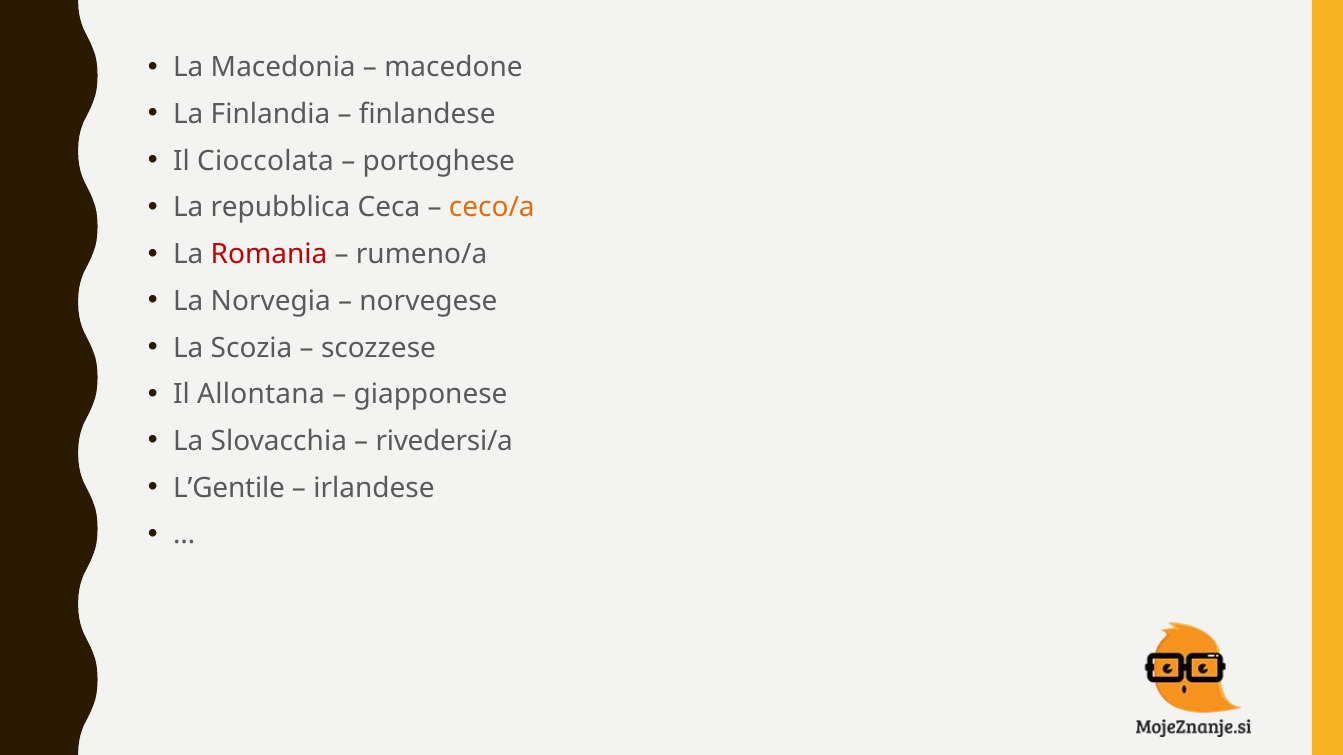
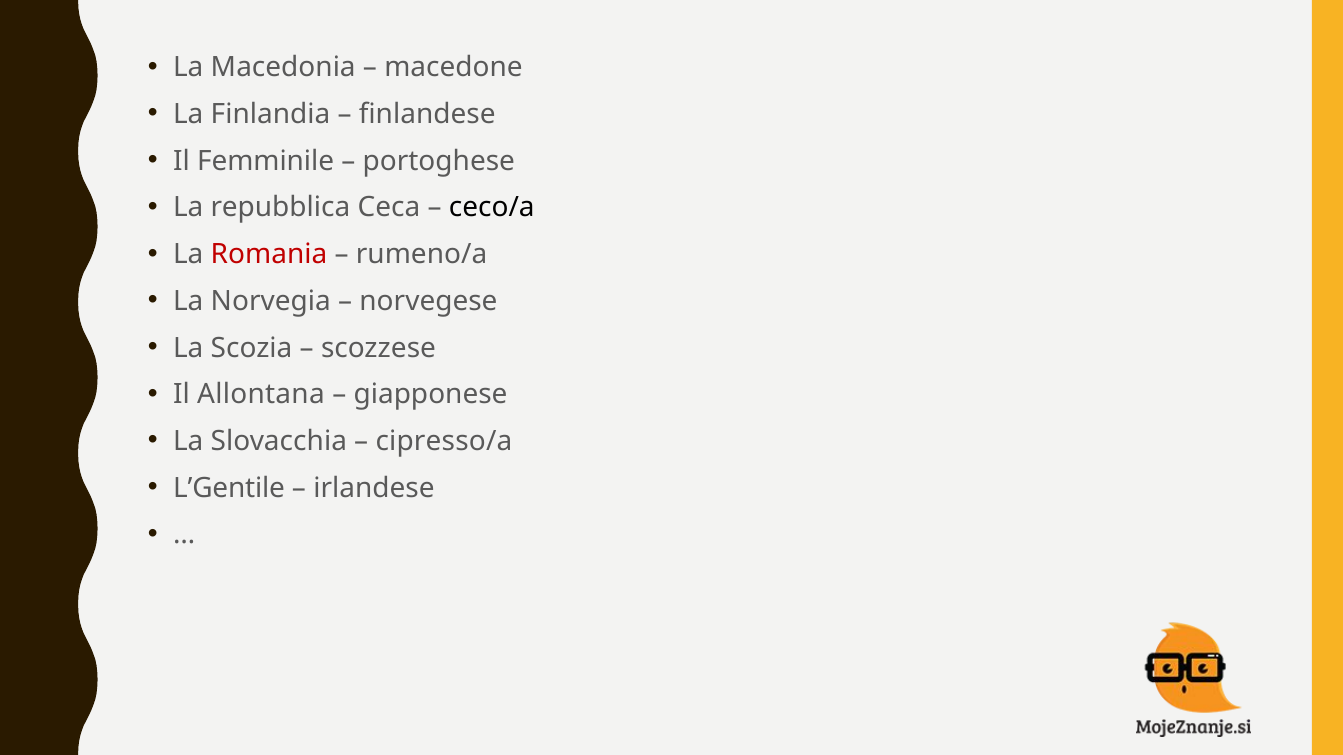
Cioccolata: Cioccolata -> Femminile
ceco/a colour: orange -> black
rivedersi/a: rivedersi/a -> cipresso/a
